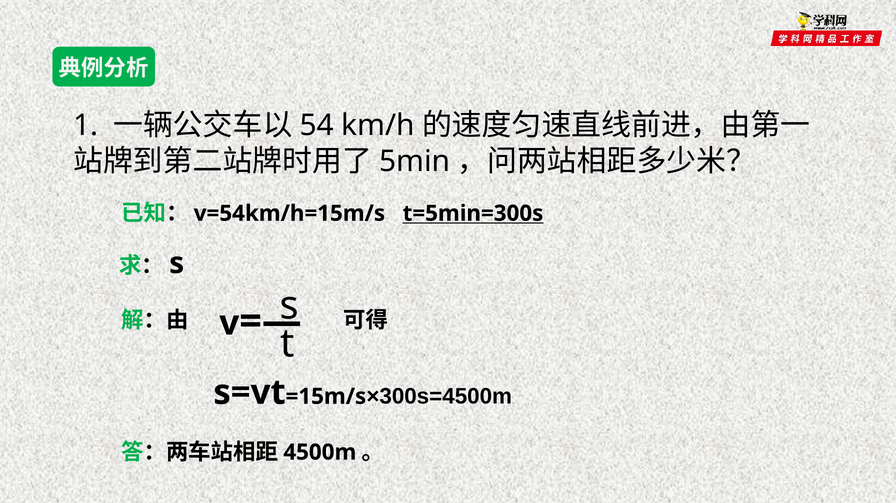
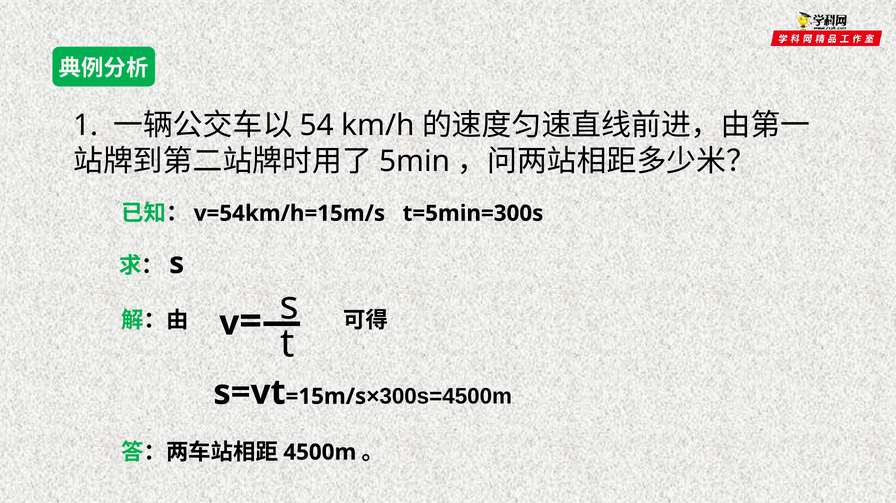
t=5min=300s underline: present -> none
